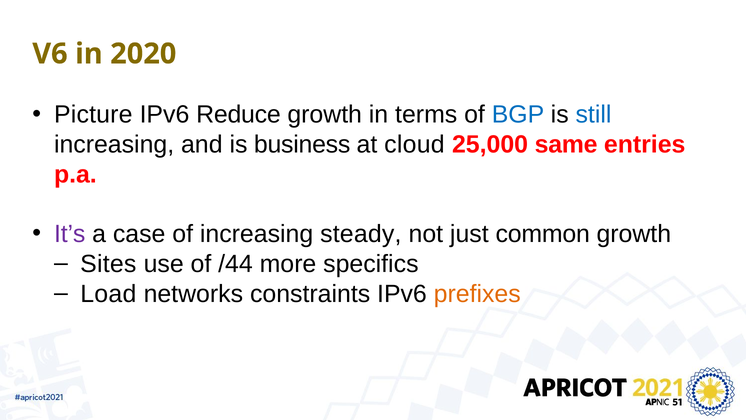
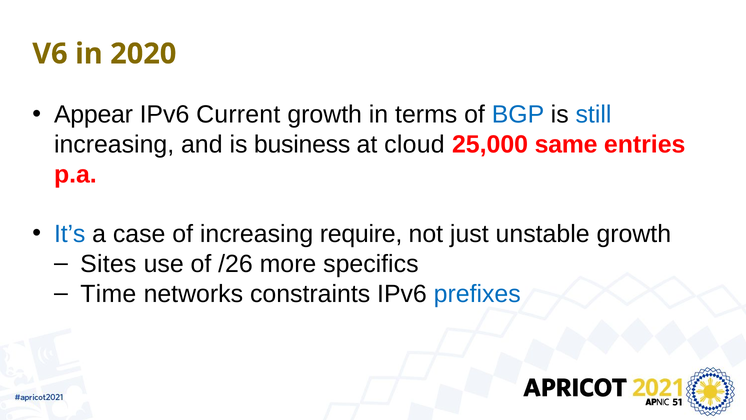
Picture: Picture -> Appear
Reduce: Reduce -> Current
It’s colour: purple -> blue
steady: steady -> require
common: common -> unstable
/44: /44 -> /26
Load: Load -> Time
prefixes colour: orange -> blue
